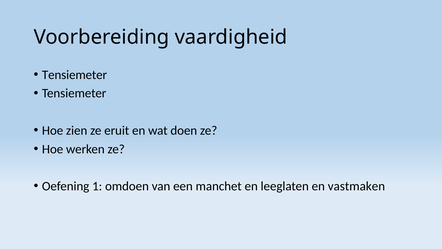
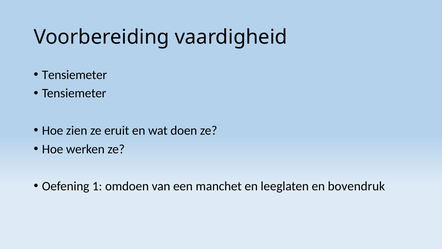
vastmaken: vastmaken -> bovendruk
